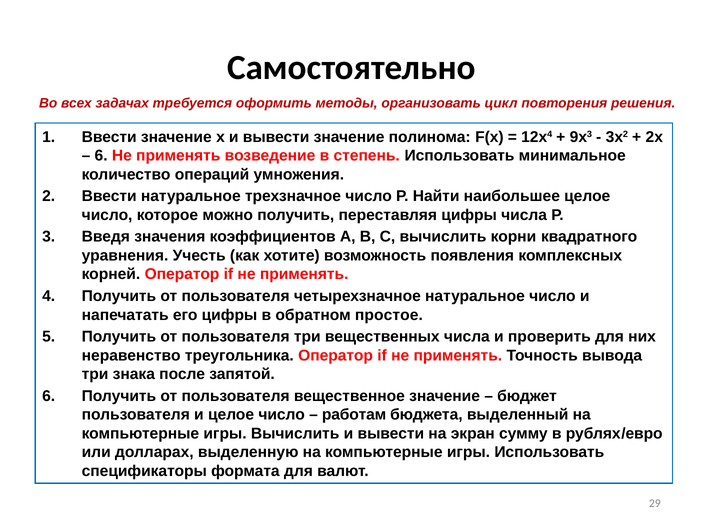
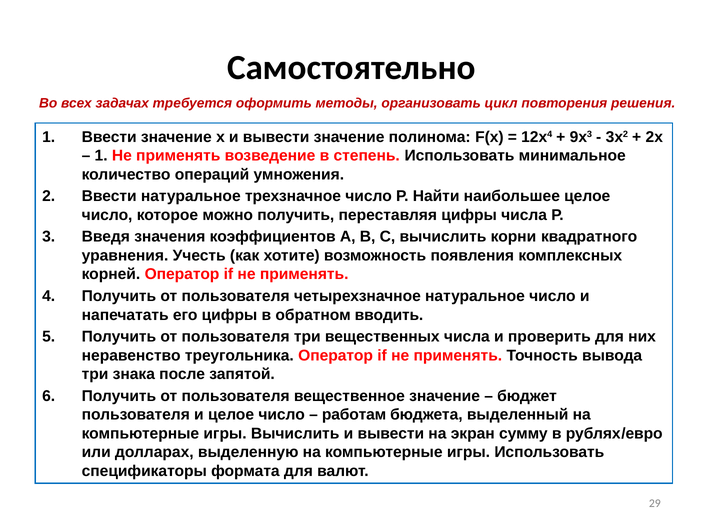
6 at (101, 156): 6 -> 1
простое: простое -> вводить
